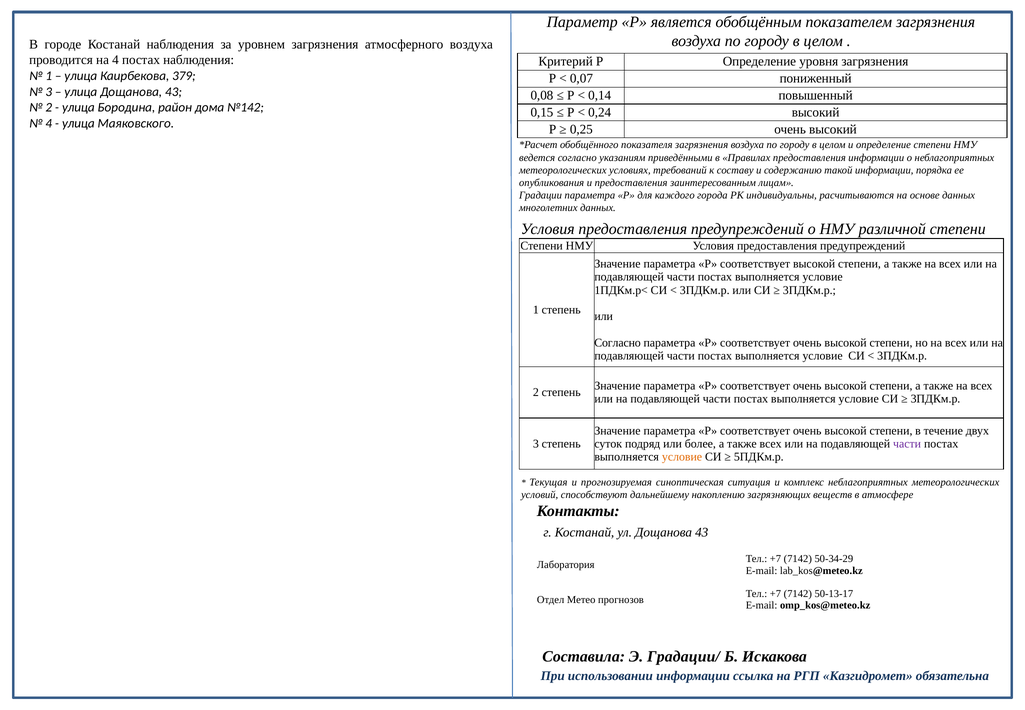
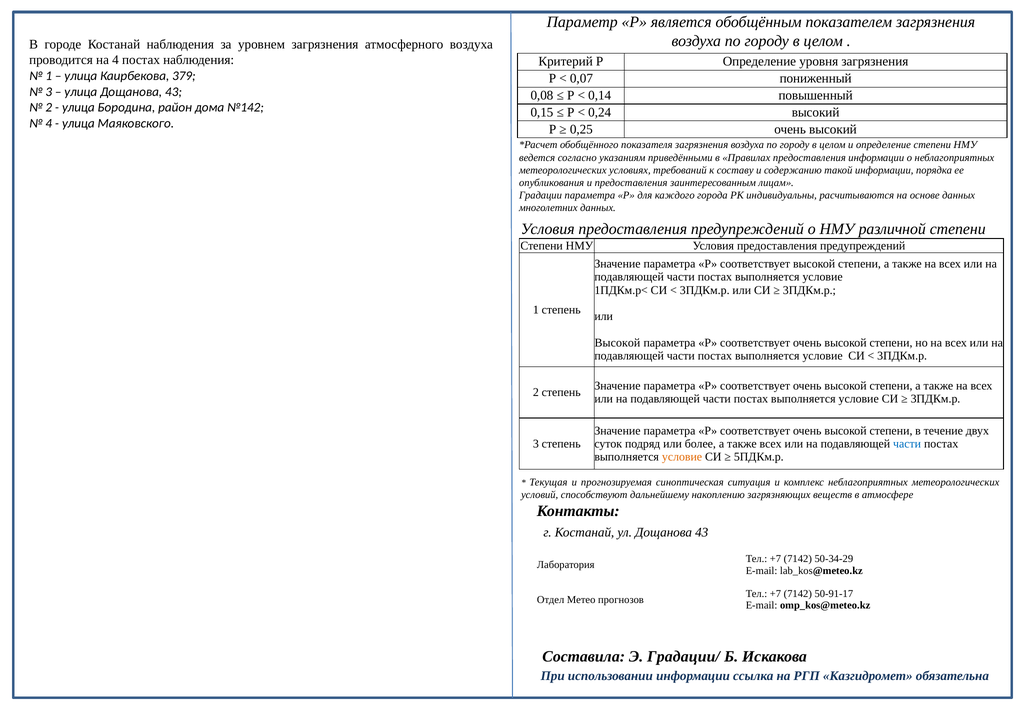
Согласно at (618, 342): Согласно -> Высокой
части at (907, 444) colour: purple -> blue
50-13-17: 50-13-17 -> 50-91-17
